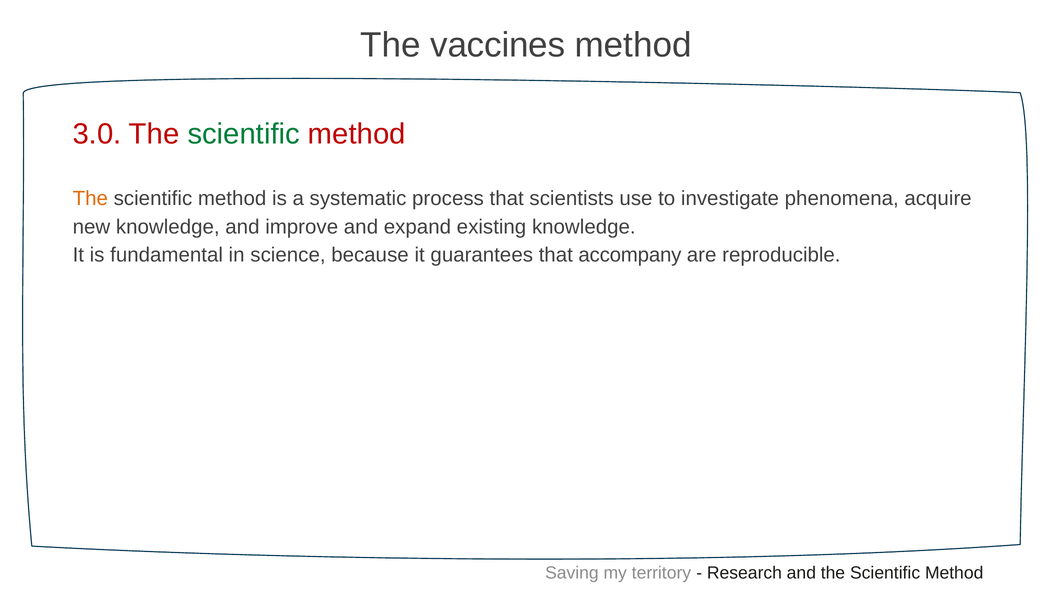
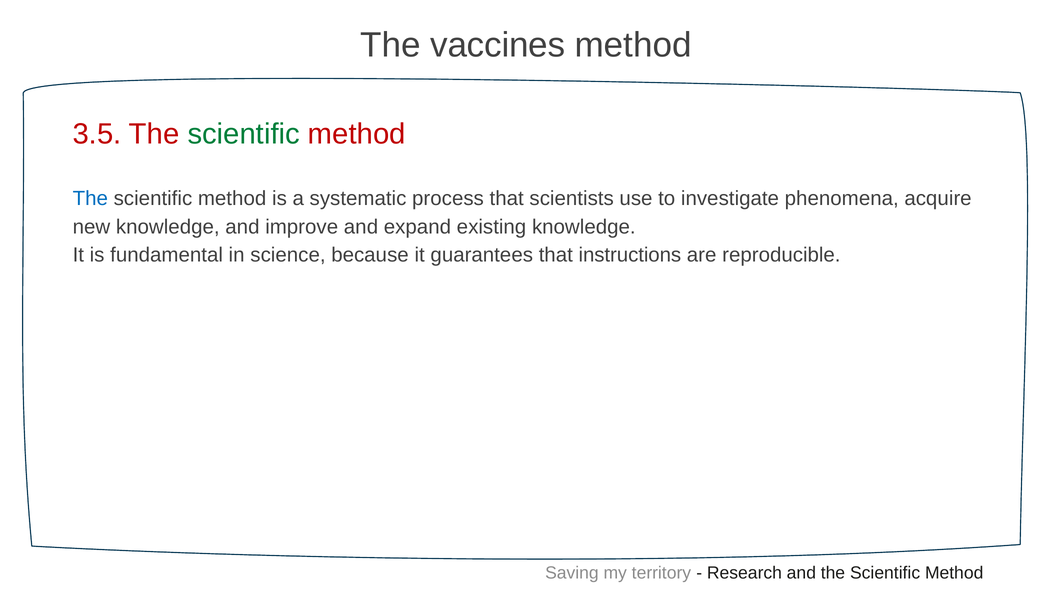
3.0: 3.0 -> 3.5
The at (90, 198) colour: orange -> blue
accompany: accompany -> instructions
